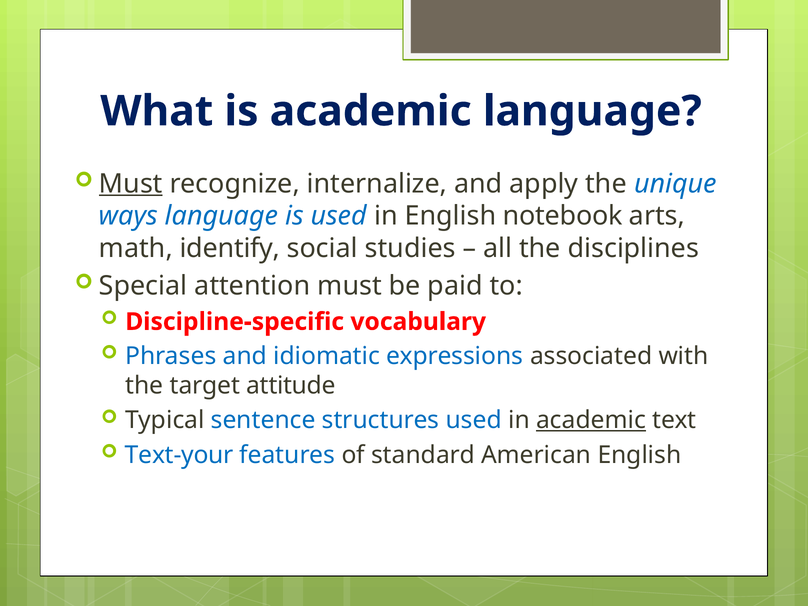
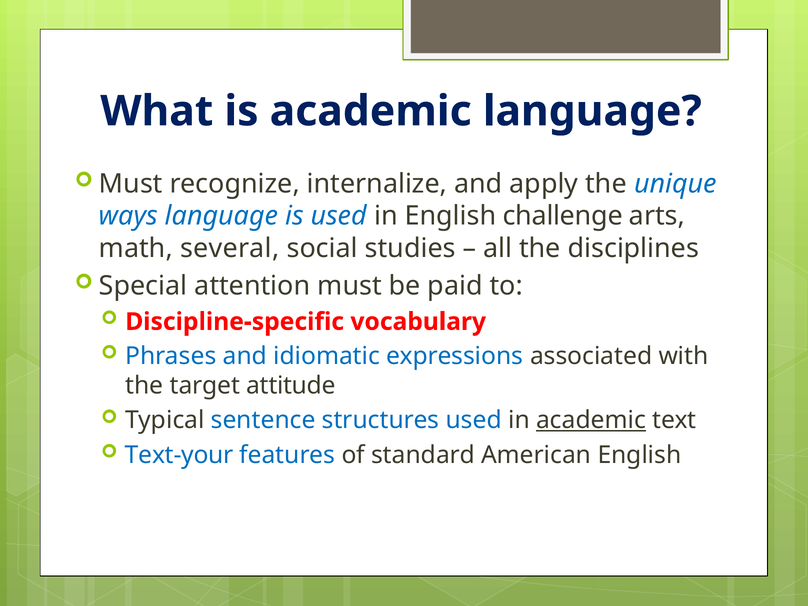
Must at (131, 184) underline: present -> none
notebook: notebook -> challenge
identify: identify -> several
